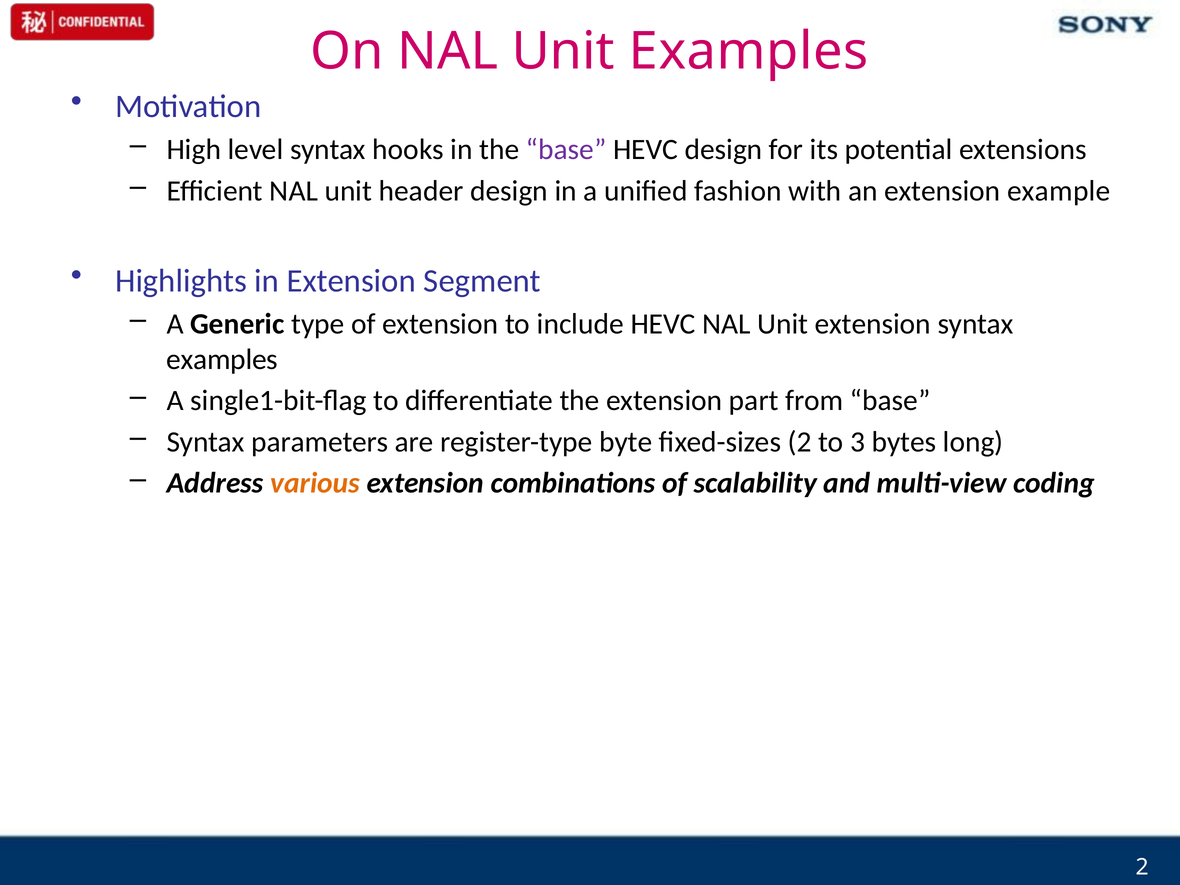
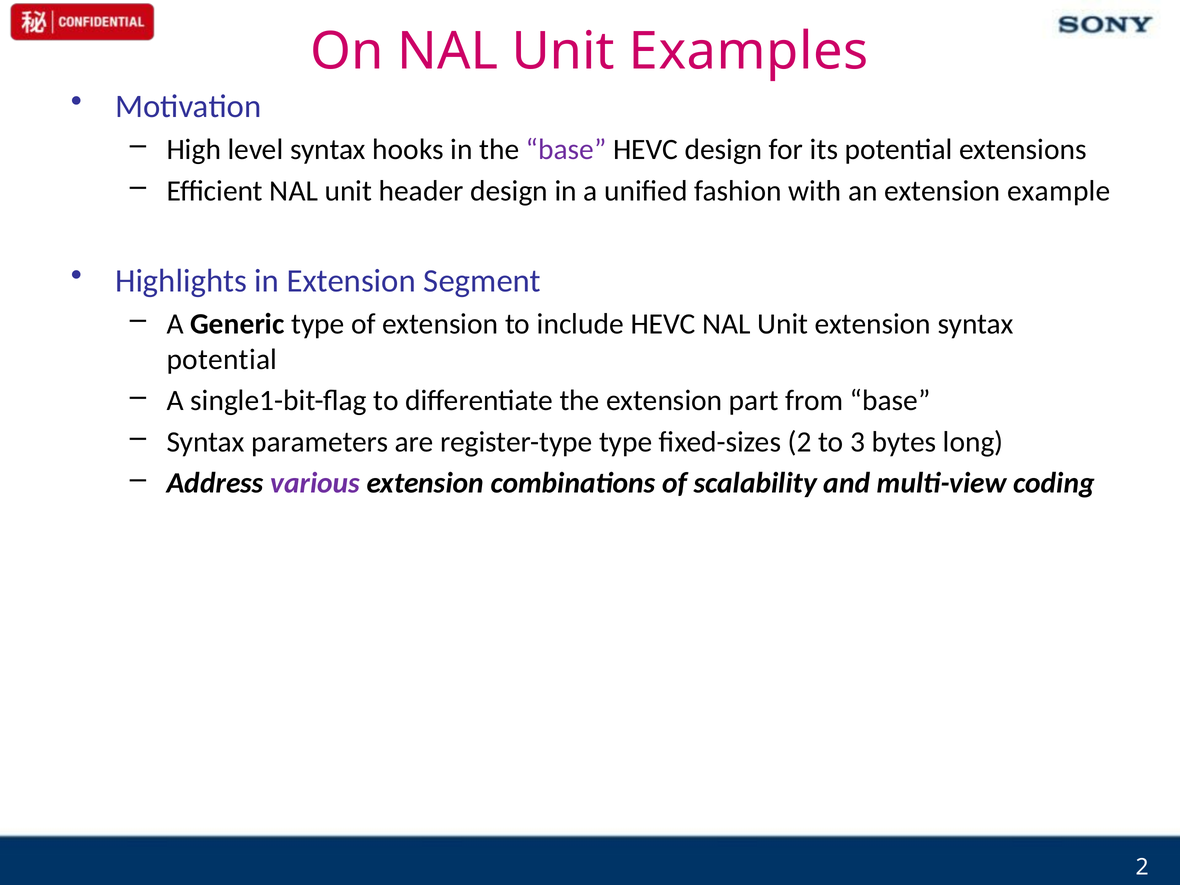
examples at (222, 359): examples -> potential
register-type byte: byte -> type
various colour: orange -> purple
